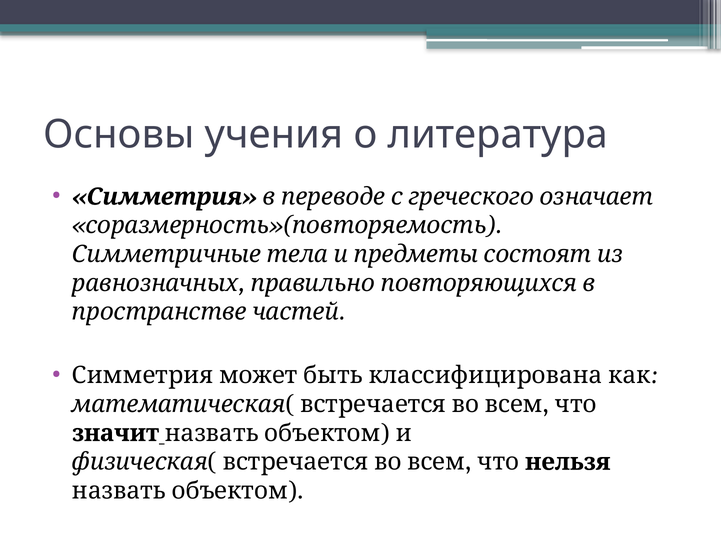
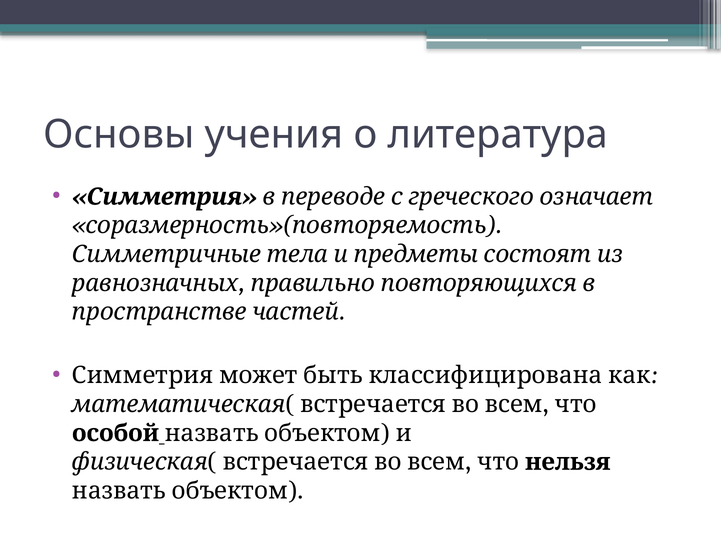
значит: значит -> особой
